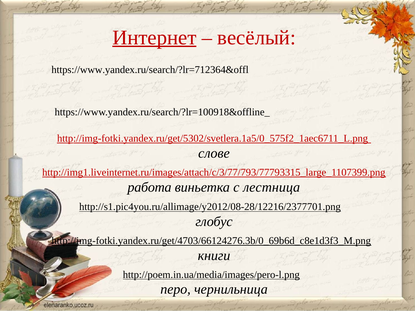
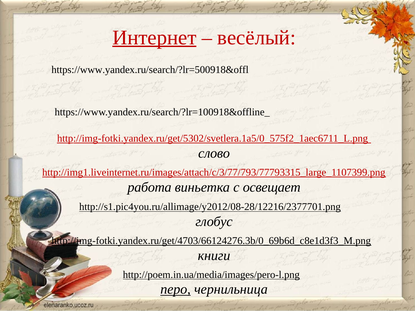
https://www.yandex.ru/search/?lr=712364&offl: https://www.yandex.ru/search/?lr=712364&offl -> https://www.yandex.ru/search/?lr=500918&offl
слове: слове -> слово
лестница: лестница -> освещает
перо underline: none -> present
